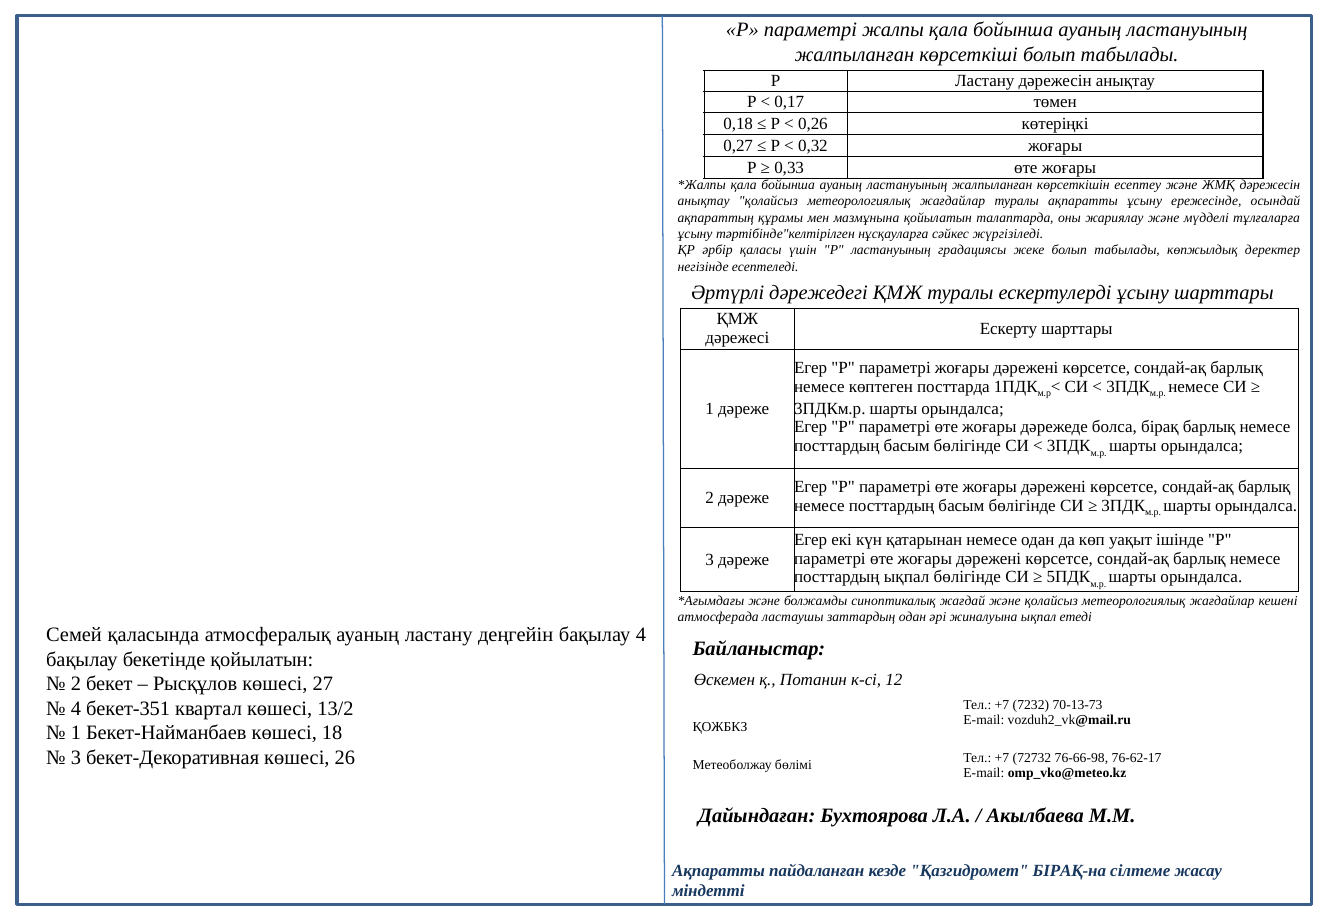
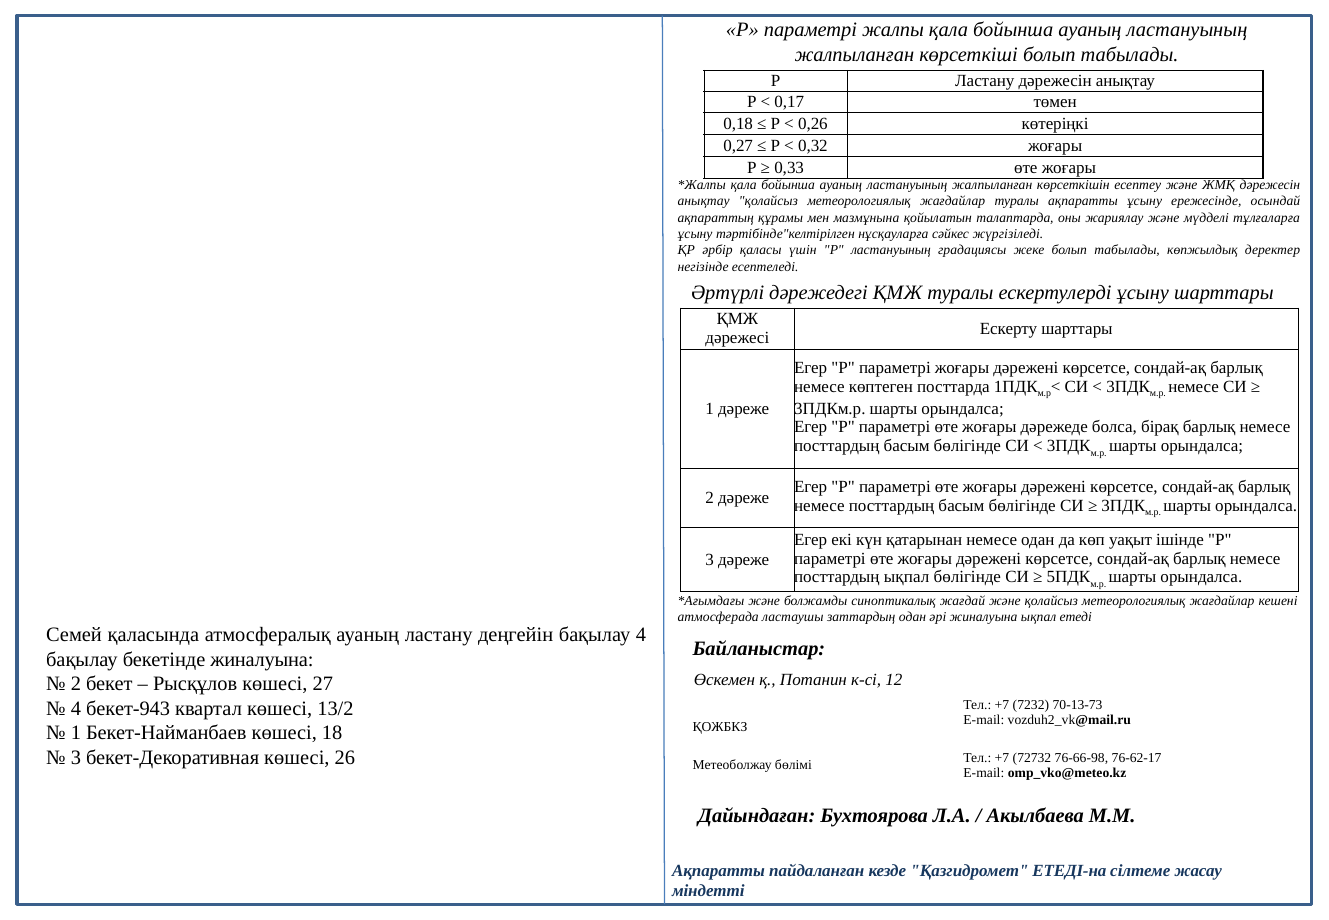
бекетінде қойылатын: қойылатын -> жиналуына
бекет-351: бекет-351 -> бекет-943
БІРАҚ-на: БІРАҚ-на -> ЕТЕДІ-на
